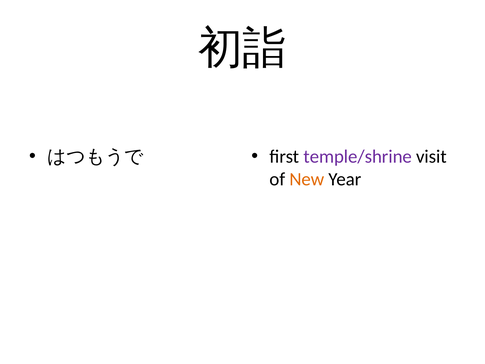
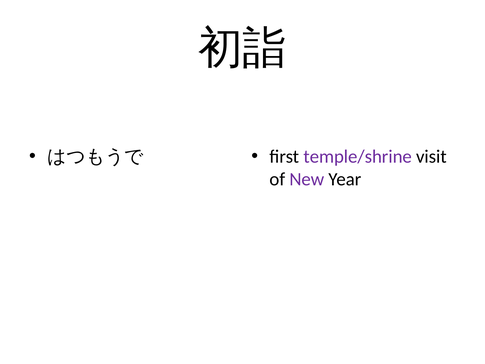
New colour: orange -> purple
